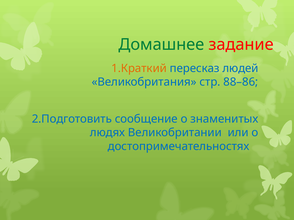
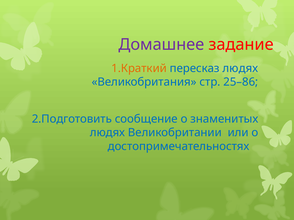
Домашнее colour: green -> purple
пересказ людей: людей -> людях
88–86: 88–86 -> 25–86
